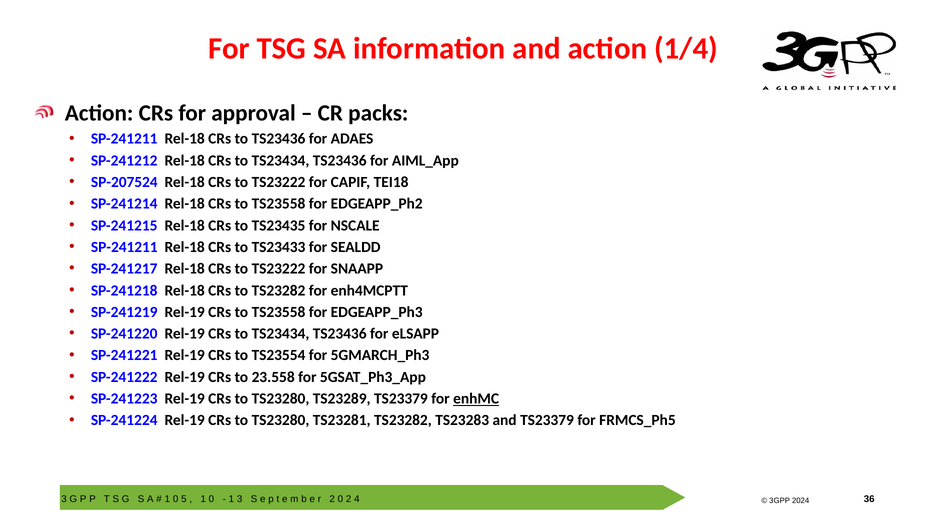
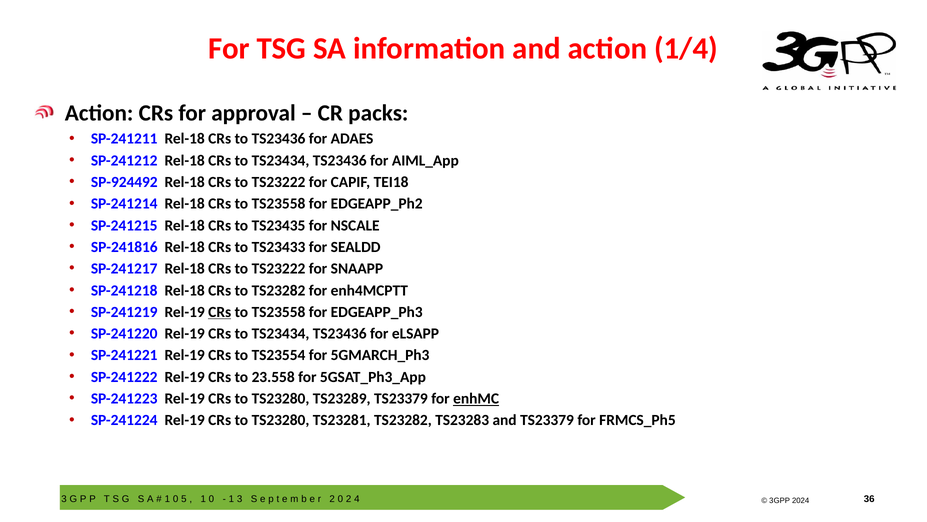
SP-207524: SP-207524 -> SP-924492
SP-241211 at (124, 247): SP-241211 -> SP-241816
CRs at (220, 312) underline: none -> present
